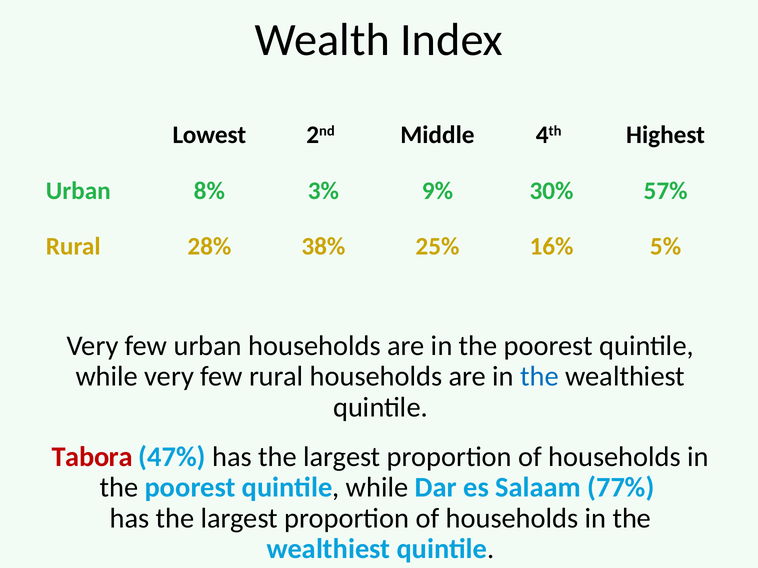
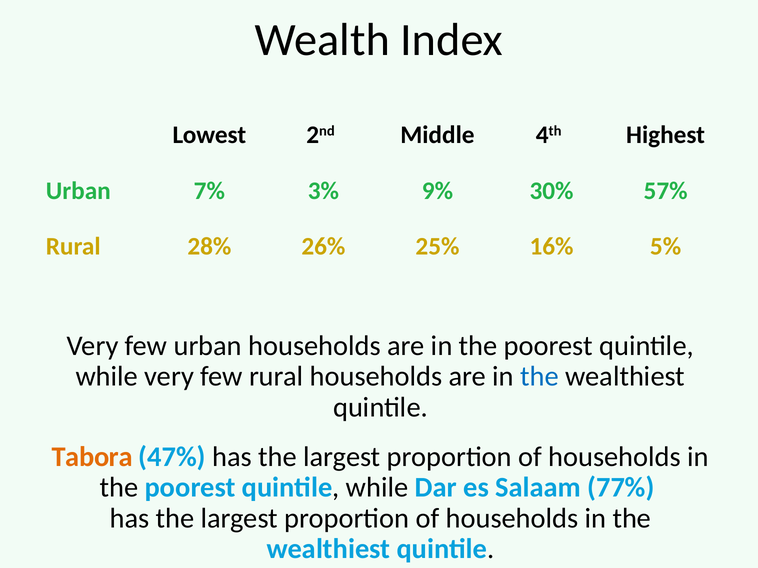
8%: 8% -> 7%
38%: 38% -> 26%
Tabora colour: red -> orange
